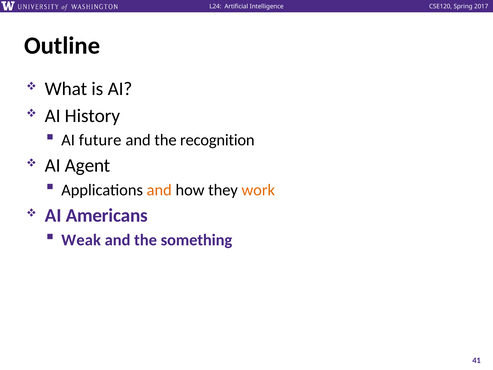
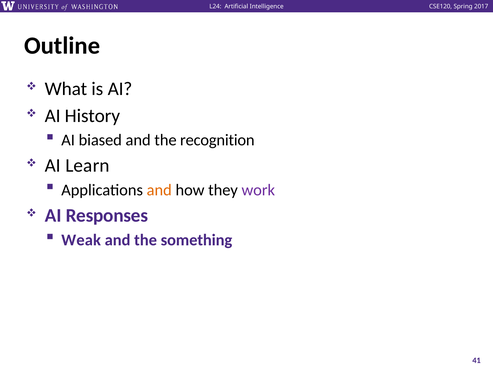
future: future -> biased
Agent: Agent -> Learn
work colour: orange -> purple
Americans: Americans -> Responses
